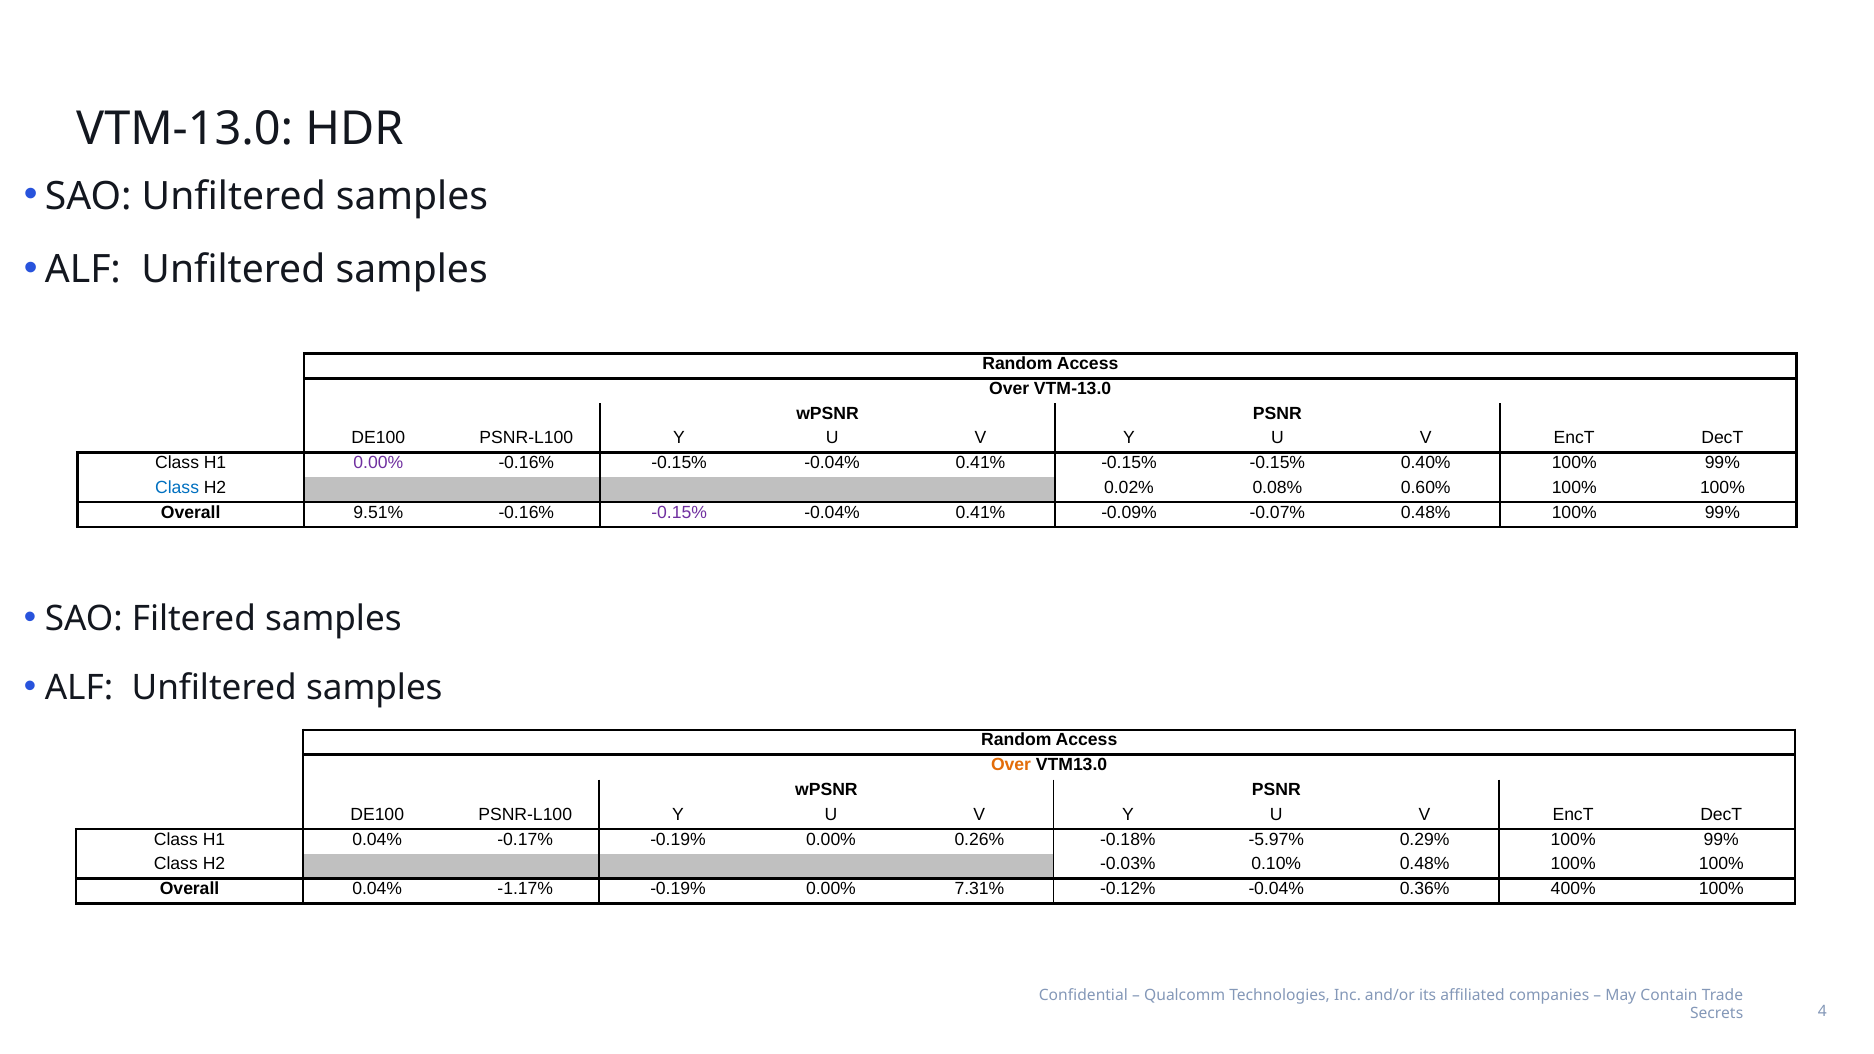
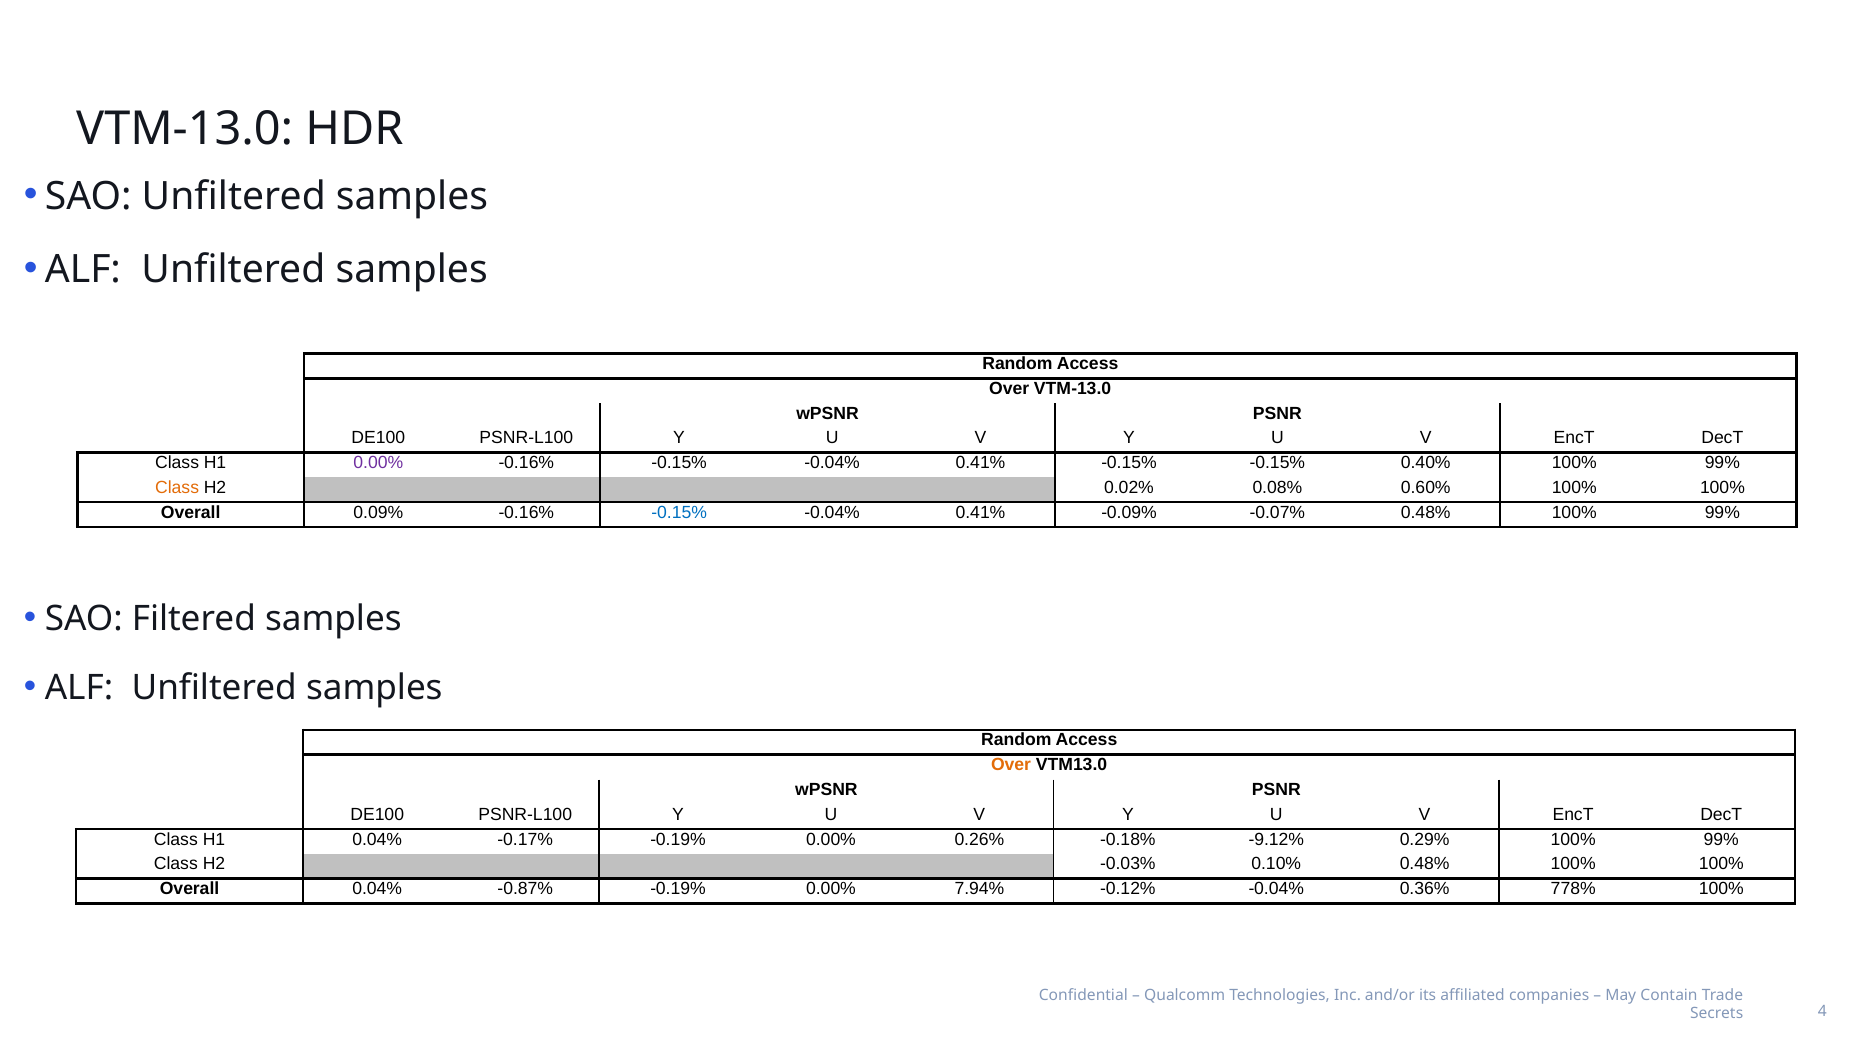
Class at (177, 488) colour: blue -> orange
9.51%: 9.51% -> 0.09%
-0.15% at (679, 512) colour: purple -> blue
-5.97%: -5.97% -> -9.12%
-1.17%: -1.17% -> -0.87%
7.31%: 7.31% -> 7.94%
400%: 400% -> 778%
